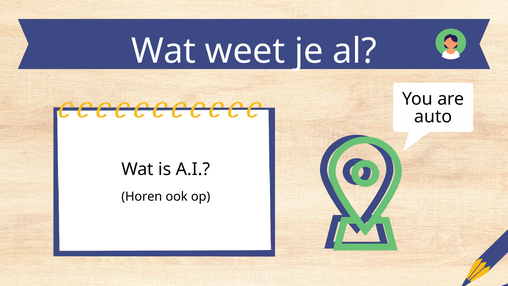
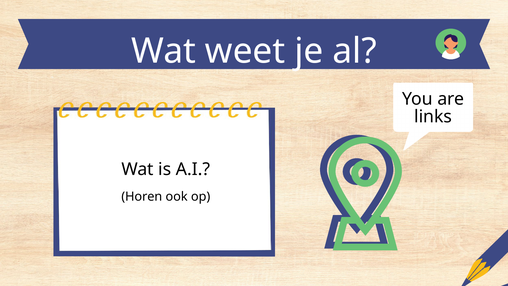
auto: auto -> links
